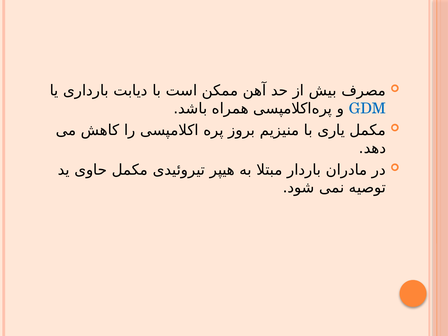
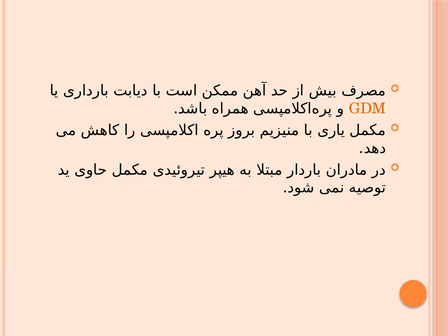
GDM colour: blue -> orange
